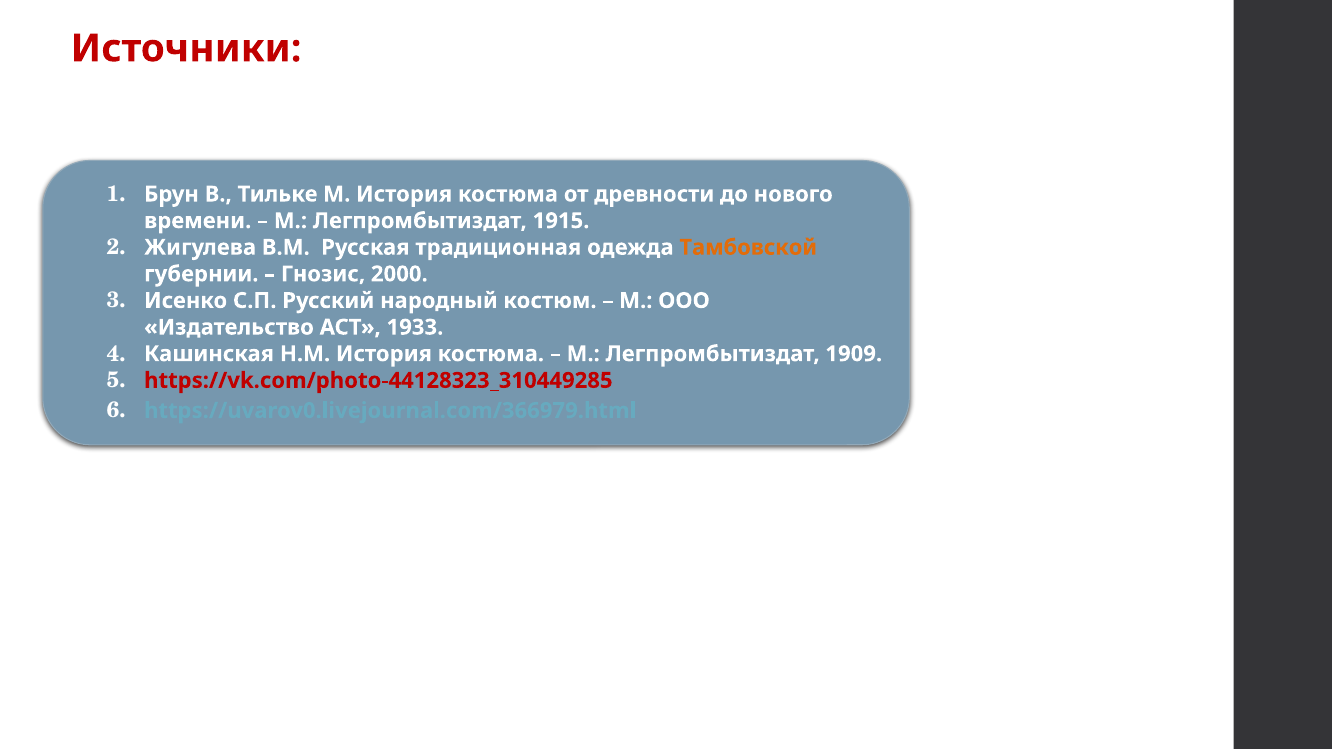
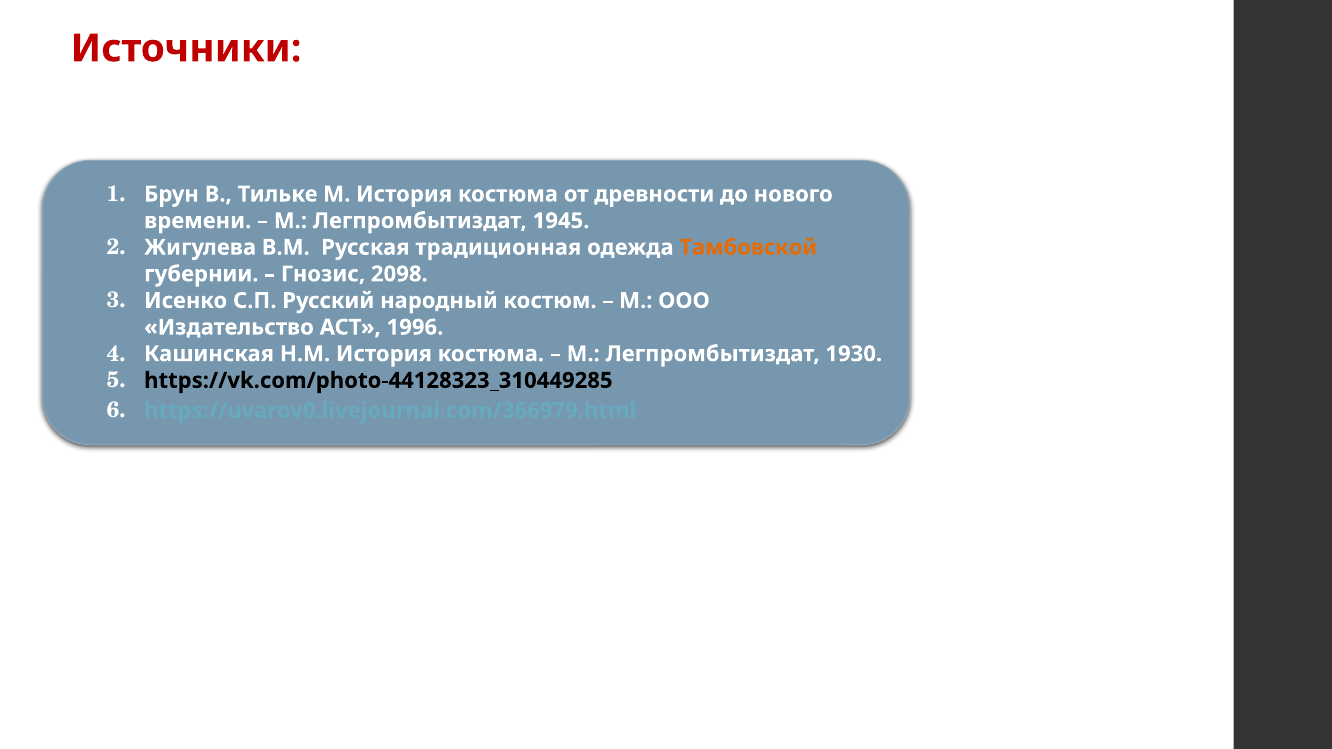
1915: 1915 -> 1945
2000: 2000 -> 2098
1933: 1933 -> 1996
1909: 1909 -> 1930
https://vk.com/photo-44128323_310449285 colour: red -> black
